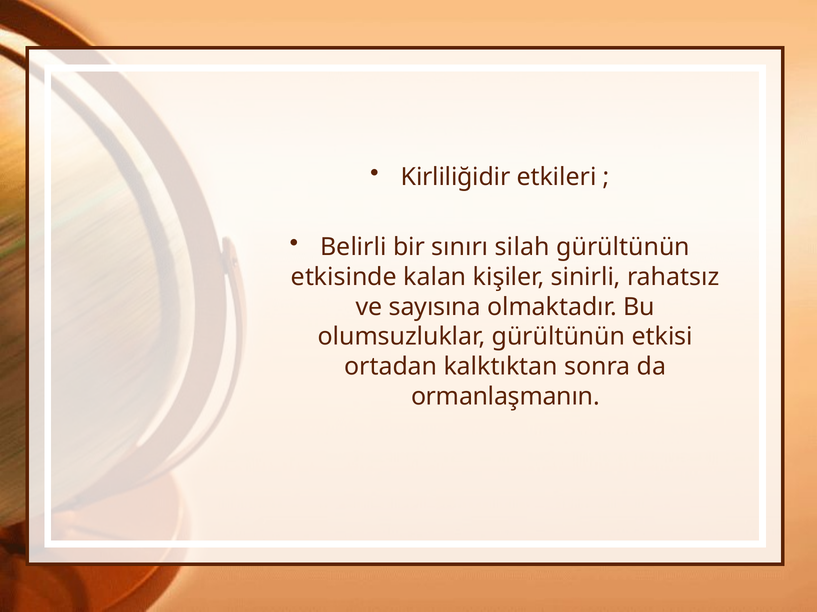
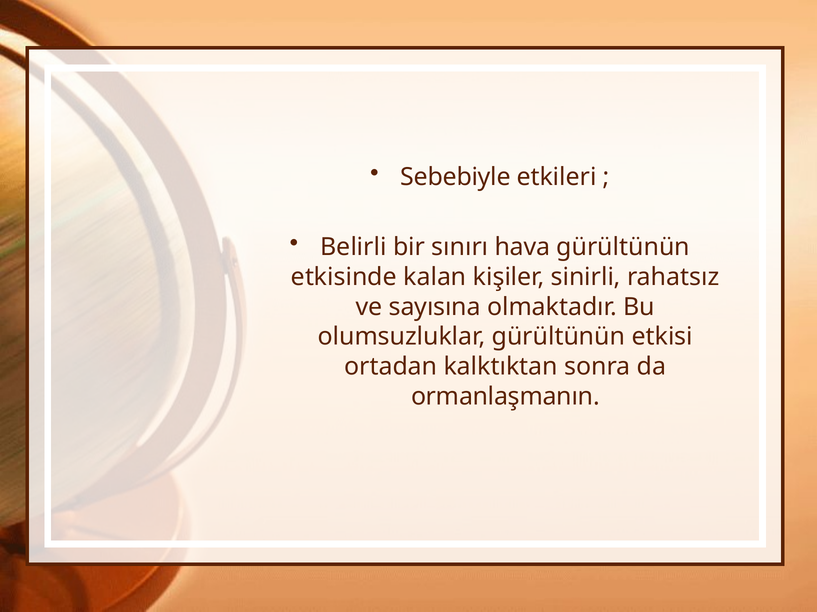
Kirliliğidir: Kirliliğidir -> Sebebiyle
silah: silah -> hava
